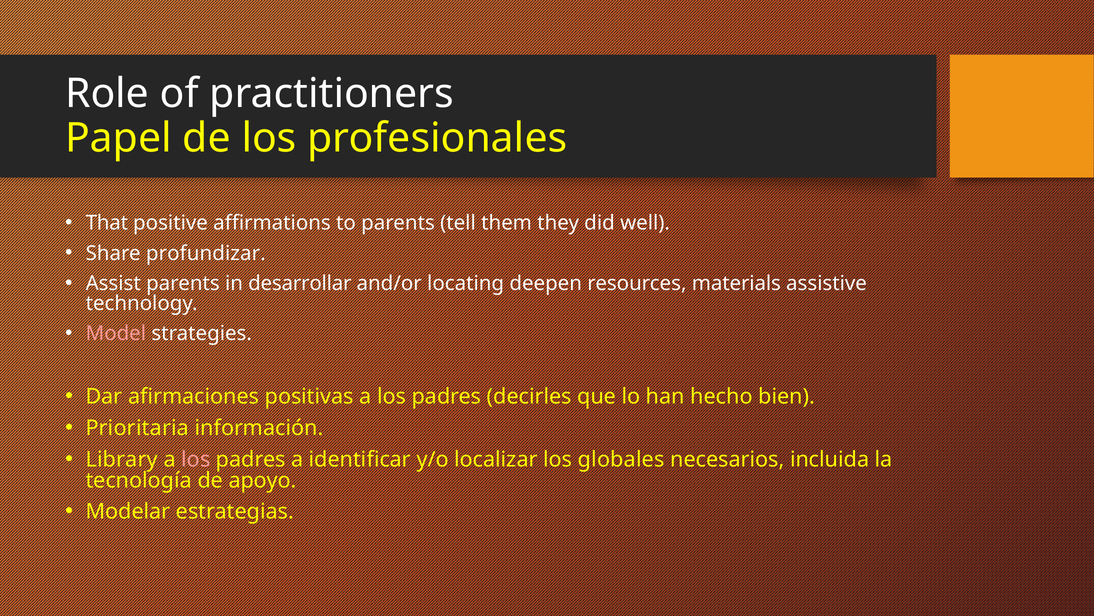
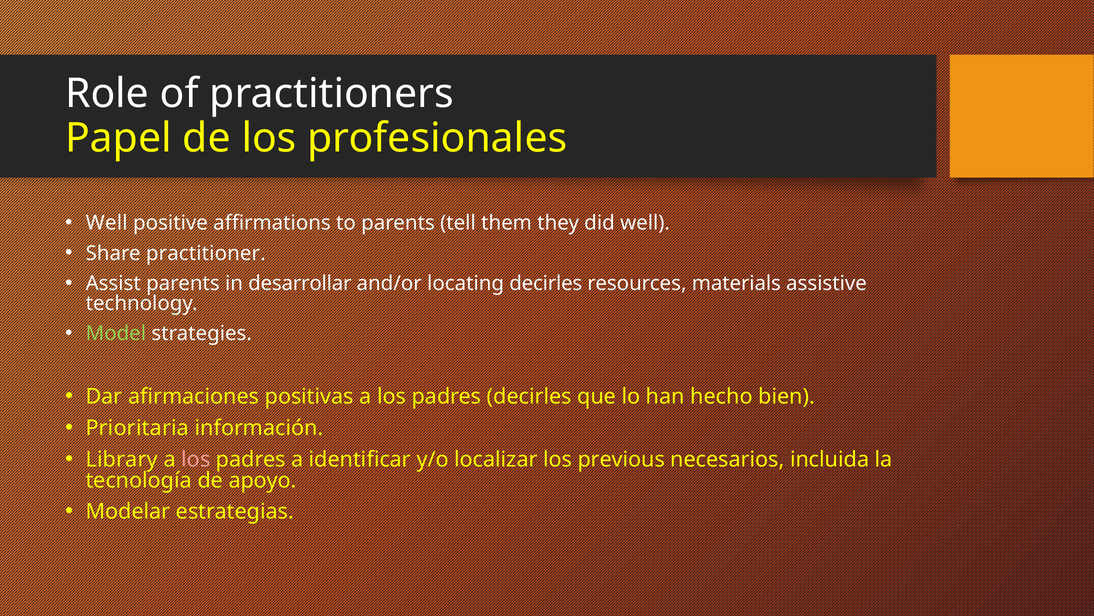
That at (107, 223): That -> Well
profundizar: profundizar -> practitioner
locating deepen: deepen -> decirles
Model colour: pink -> light green
globales: globales -> previous
